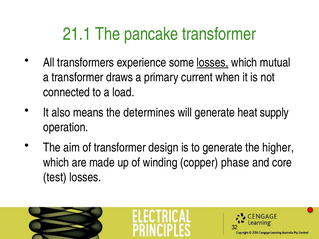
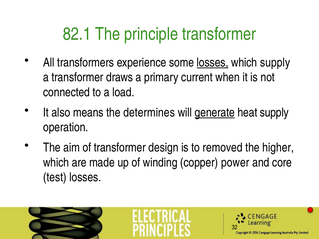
21.1: 21.1 -> 82.1
pancake: pancake -> principle
which mutual: mutual -> supply
generate at (215, 113) underline: none -> present
to generate: generate -> removed
phase: phase -> power
